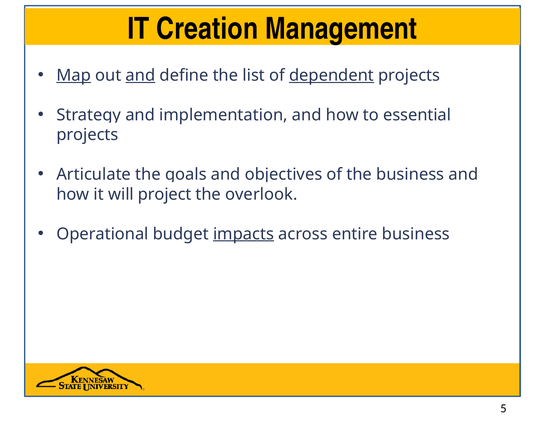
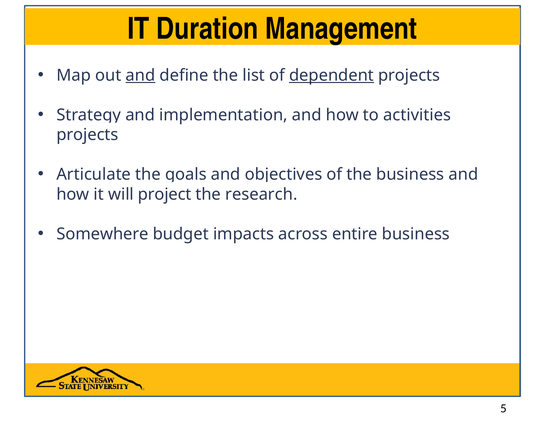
Creation: Creation -> Duration
Map underline: present -> none
essential: essential -> activities
overlook: overlook -> research
Operational: Operational -> Somewhere
impacts underline: present -> none
